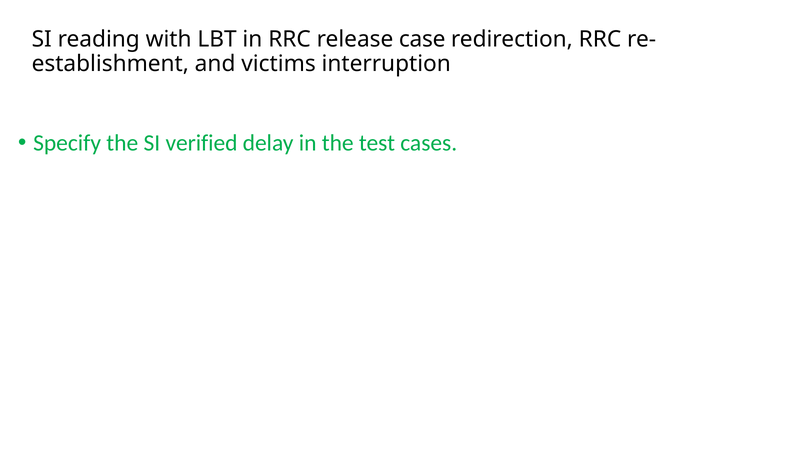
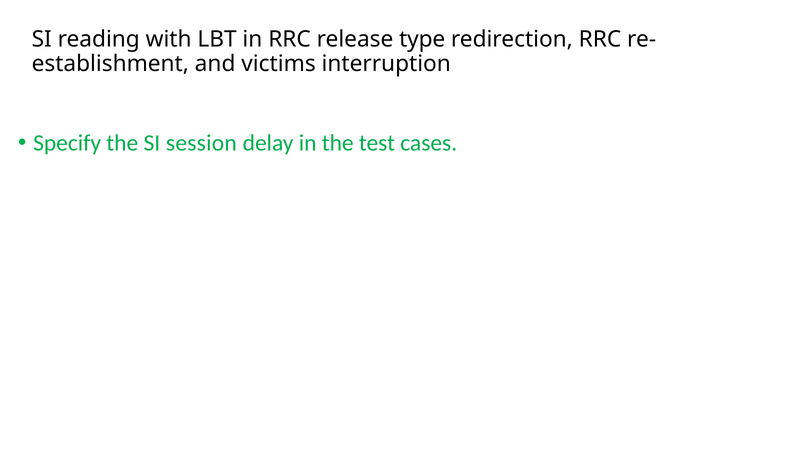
case: case -> type
verified: verified -> session
